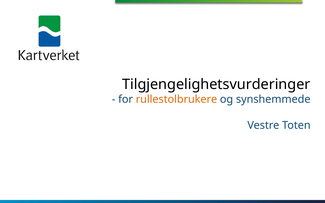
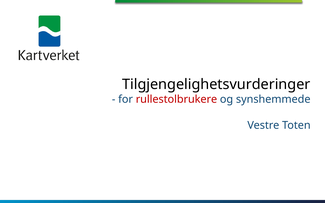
rullestolbrukere colour: orange -> red
